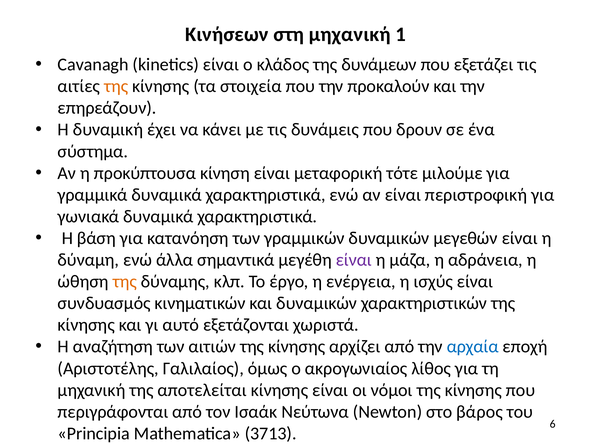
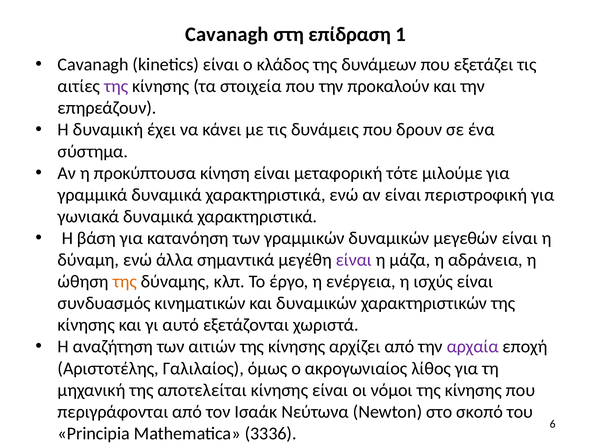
Κινήσεων at (227, 34): Κινήσεων -> Cavanagh
στη μηχανική: μηχανική -> επίδραση
της at (116, 86) colour: orange -> purple
αρχαία colour: blue -> purple
βάρος: βάρος -> σκοπό
3713: 3713 -> 3336
